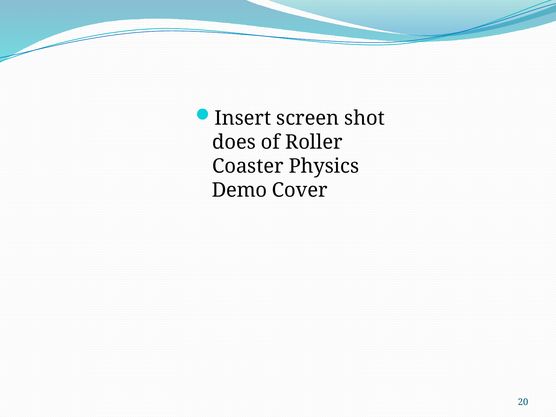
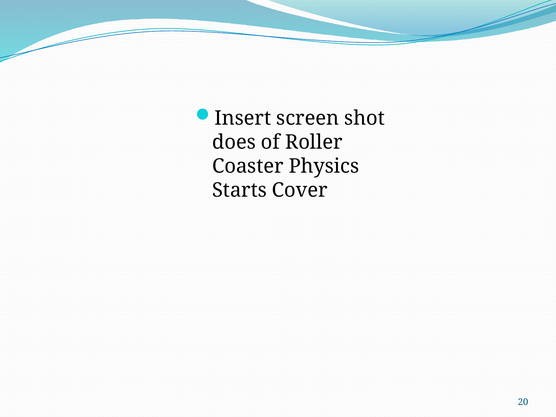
Demo: Demo -> Starts
